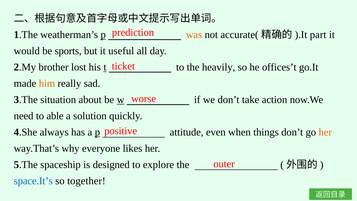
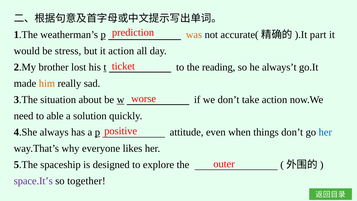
sports: sports -> stress
it useful: useful -> action
heavily: heavily -> reading
offices’t: offices’t -> always’t
her at (325, 132) colour: orange -> blue
space.It’s colour: blue -> purple
